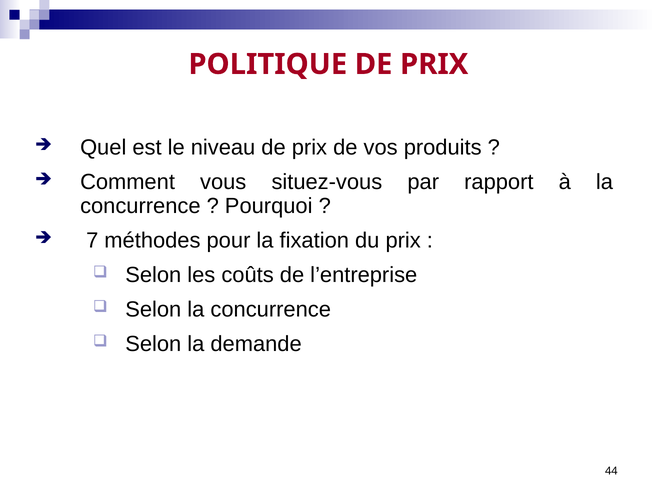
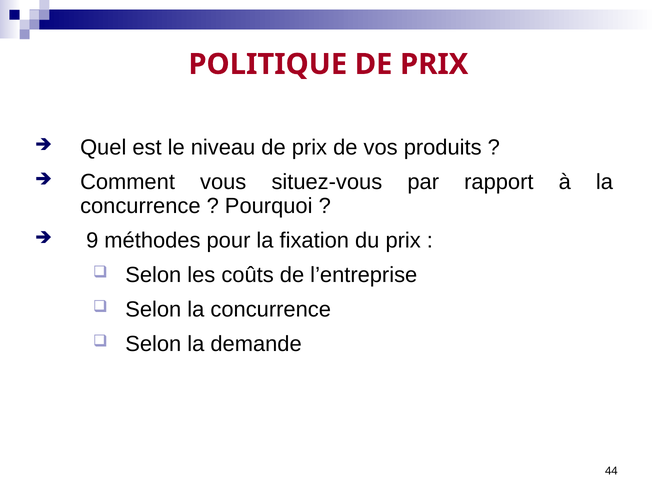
7: 7 -> 9
